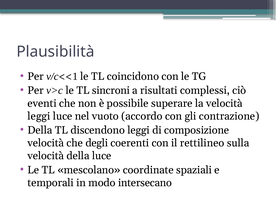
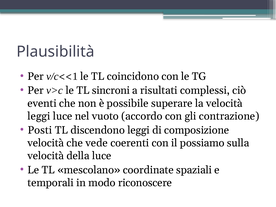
Della at (40, 130): Della -> Posti
degli: degli -> vede
rettilineo: rettilineo -> possiamo
intersecano: intersecano -> riconoscere
